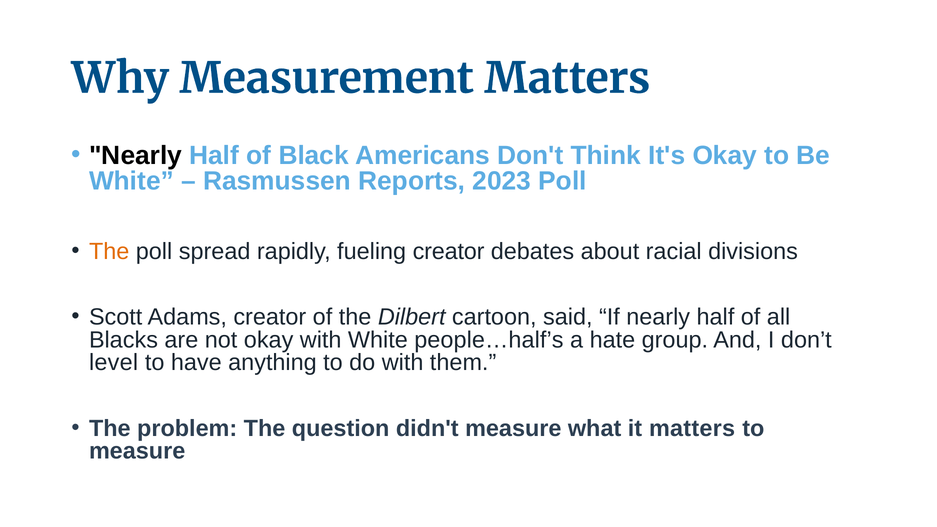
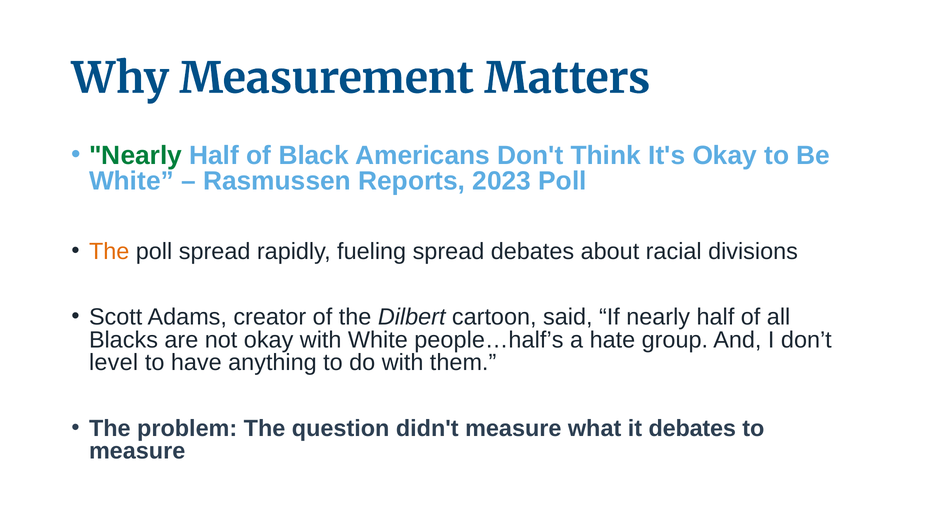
Nearly at (135, 156) colour: black -> green
fueling creator: creator -> spread
it matters: matters -> debates
